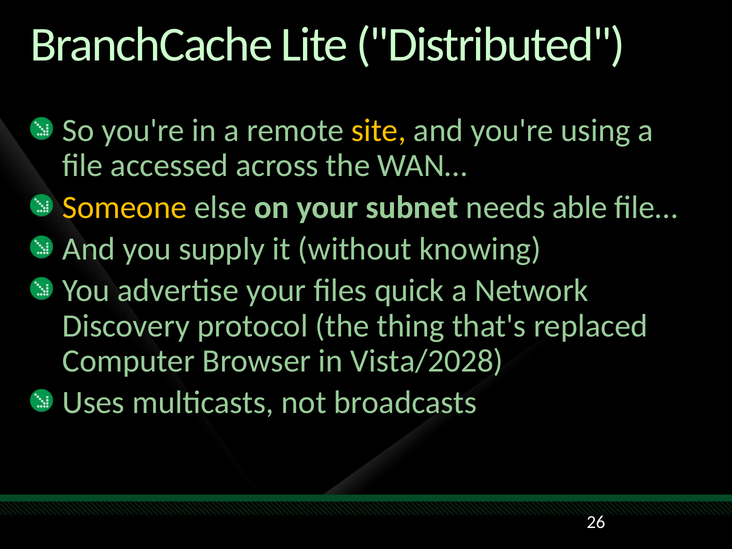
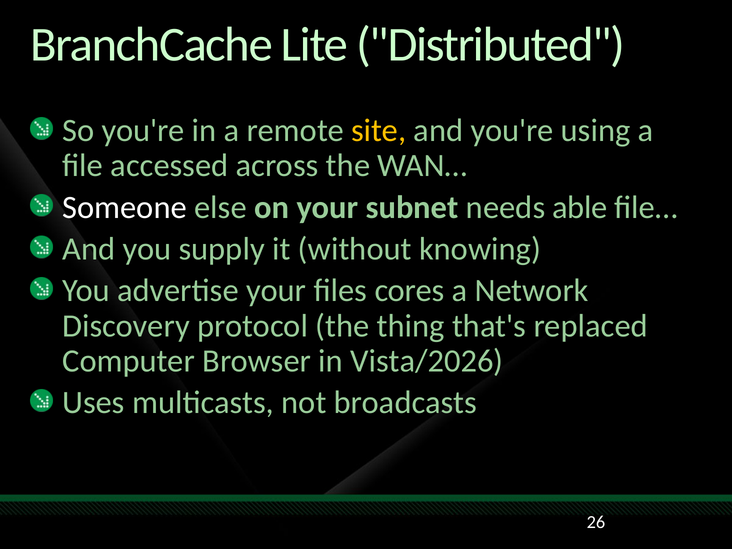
Someone colour: yellow -> white
quick: quick -> cores
Vista/2028: Vista/2028 -> Vista/2026
